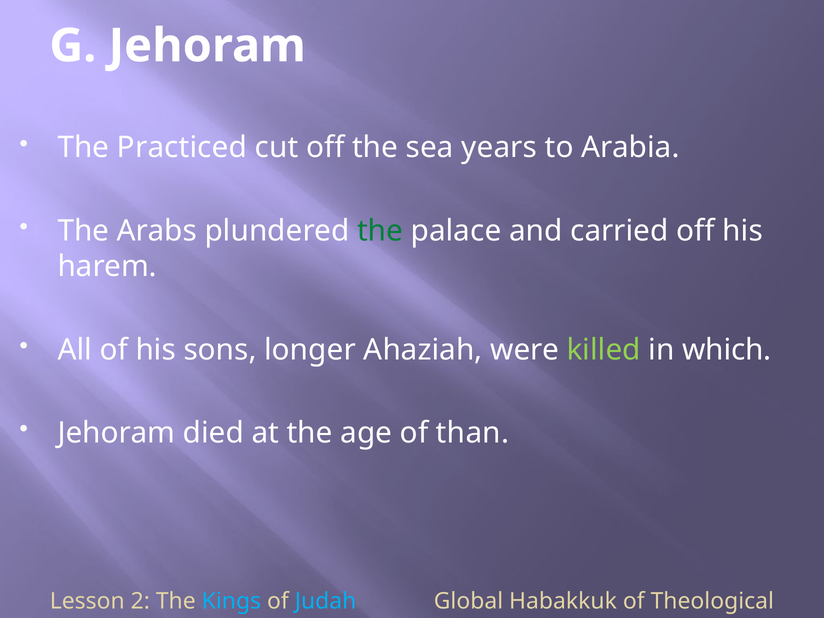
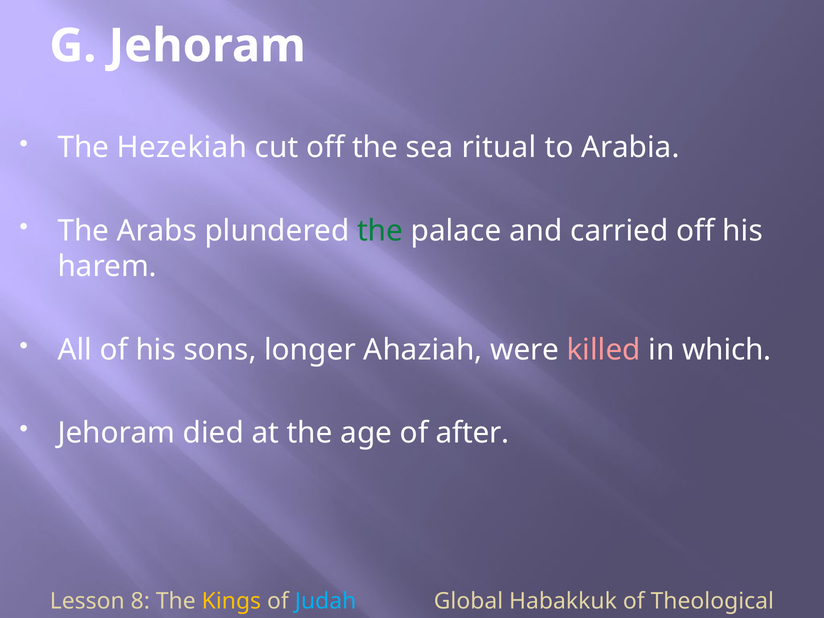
Practiced: Practiced -> Hezekiah
years: years -> ritual
killed colour: light green -> pink
than: than -> after
2: 2 -> 8
Kings colour: light blue -> yellow
